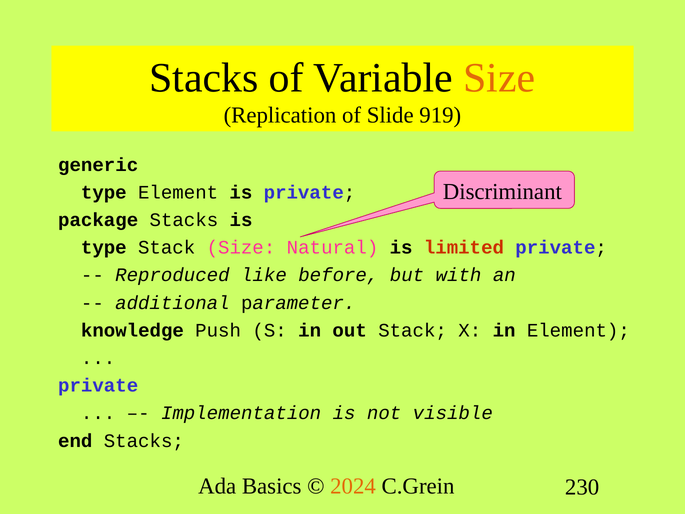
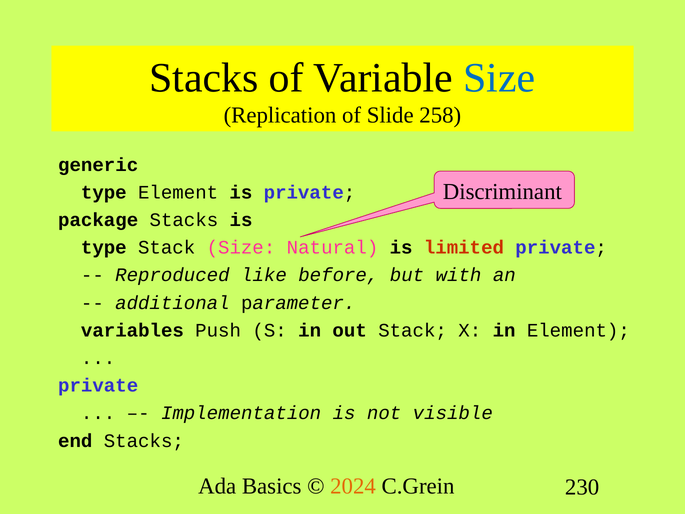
Size at (499, 78) colour: orange -> blue
919: 919 -> 258
knowledge: knowledge -> variables
